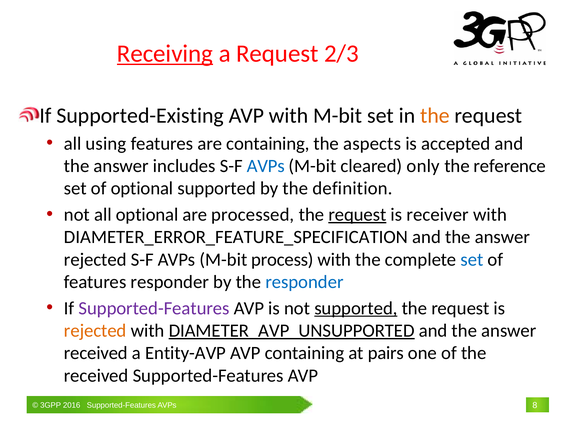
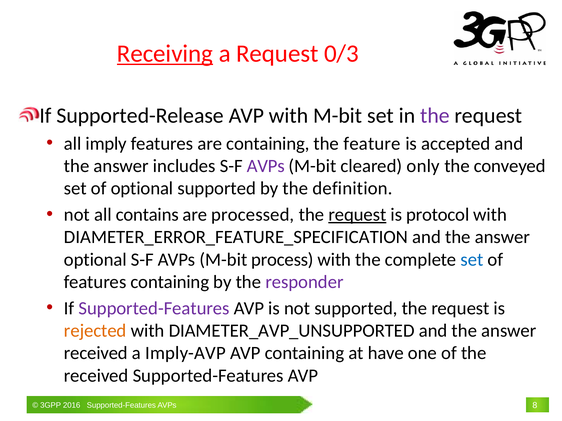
2/3: 2/3 -> 0/3
Supported-Existing: Supported-Existing -> Supported-Release
the at (435, 116) colour: orange -> purple
using: using -> imply
aspects: aspects -> feature
AVPs at (266, 166) colour: blue -> purple
reference: reference -> conveyed
all optional: optional -> contains
receiver: receiver -> protocol
rejected at (95, 260): rejected -> optional
features responder: responder -> containing
responder at (304, 282) colour: blue -> purple
supported at (356, 309) underline: present -> none
DIAMETER_AVP_UNSUPPORTED underline: present -> none
Entity-AVP: Entity-AVP -> Imply-AVP
pairs: pairs -> have
